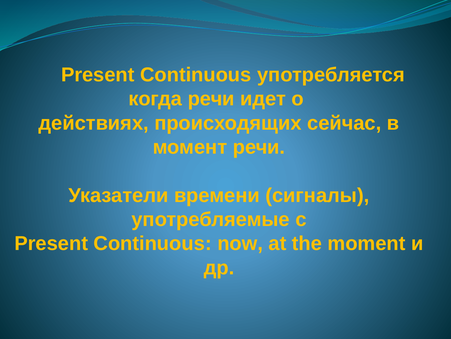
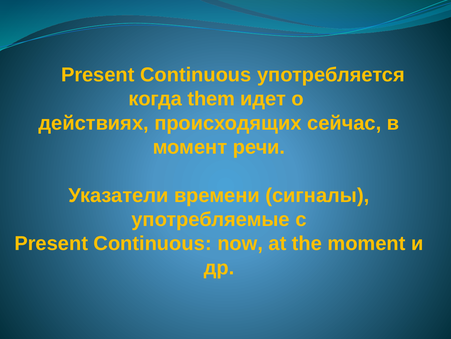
когда речи: речи -> them
